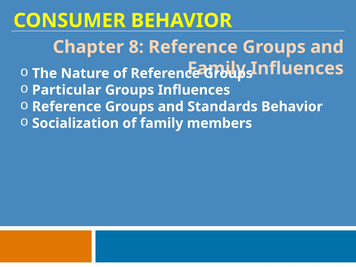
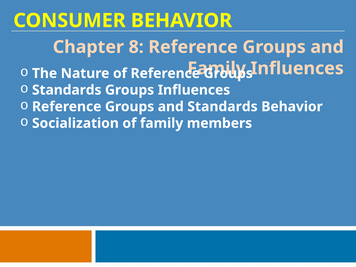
Particular at (67, 90): Particular -> Standards
